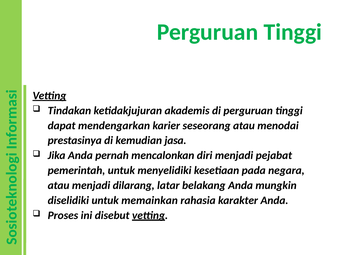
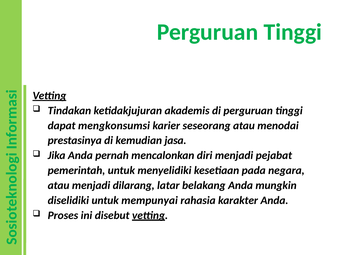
mendengarkan: mendengarkan -> mengkonsumsi
memainkan: memainkan -> mempunyai
